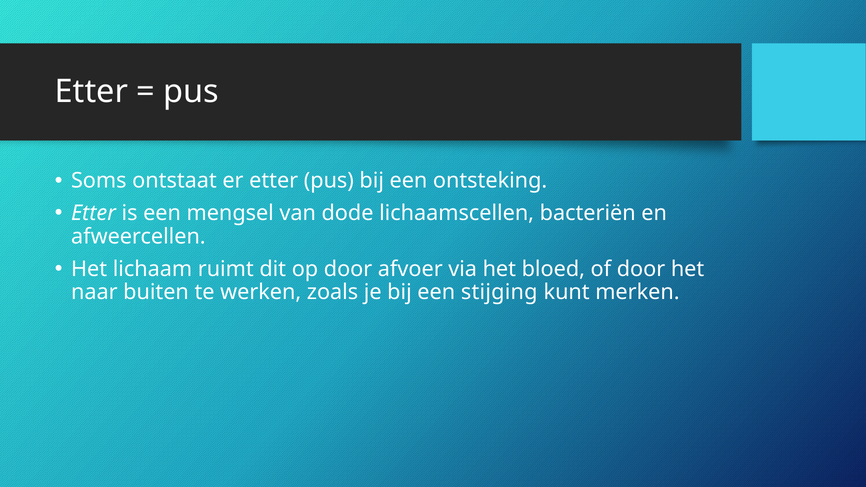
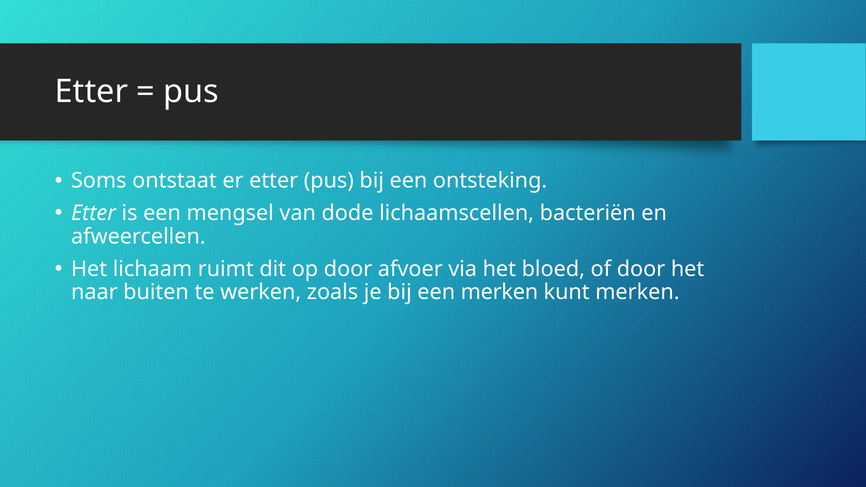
een stijging: stijging -> merken
